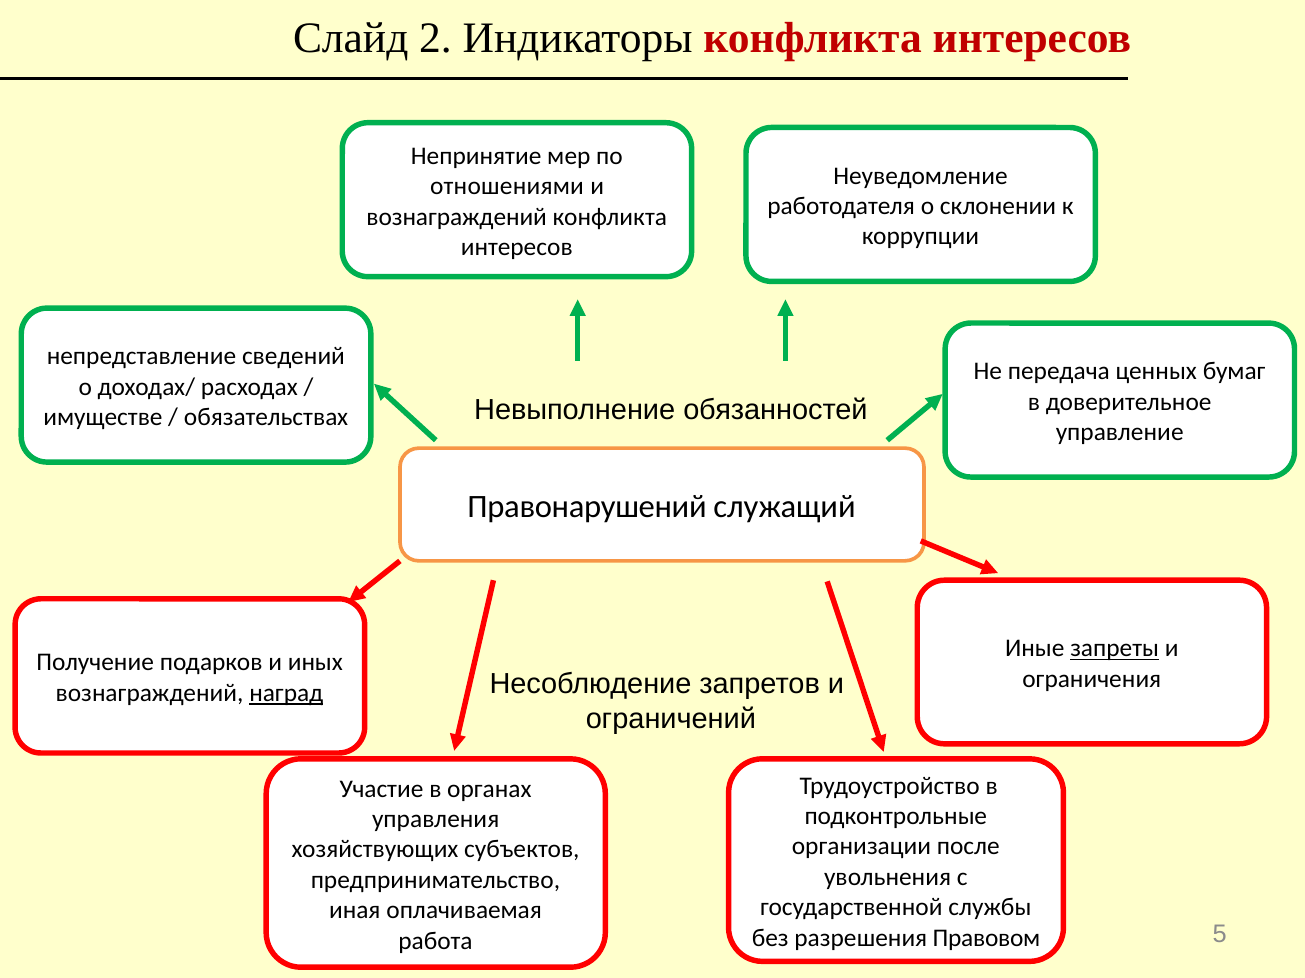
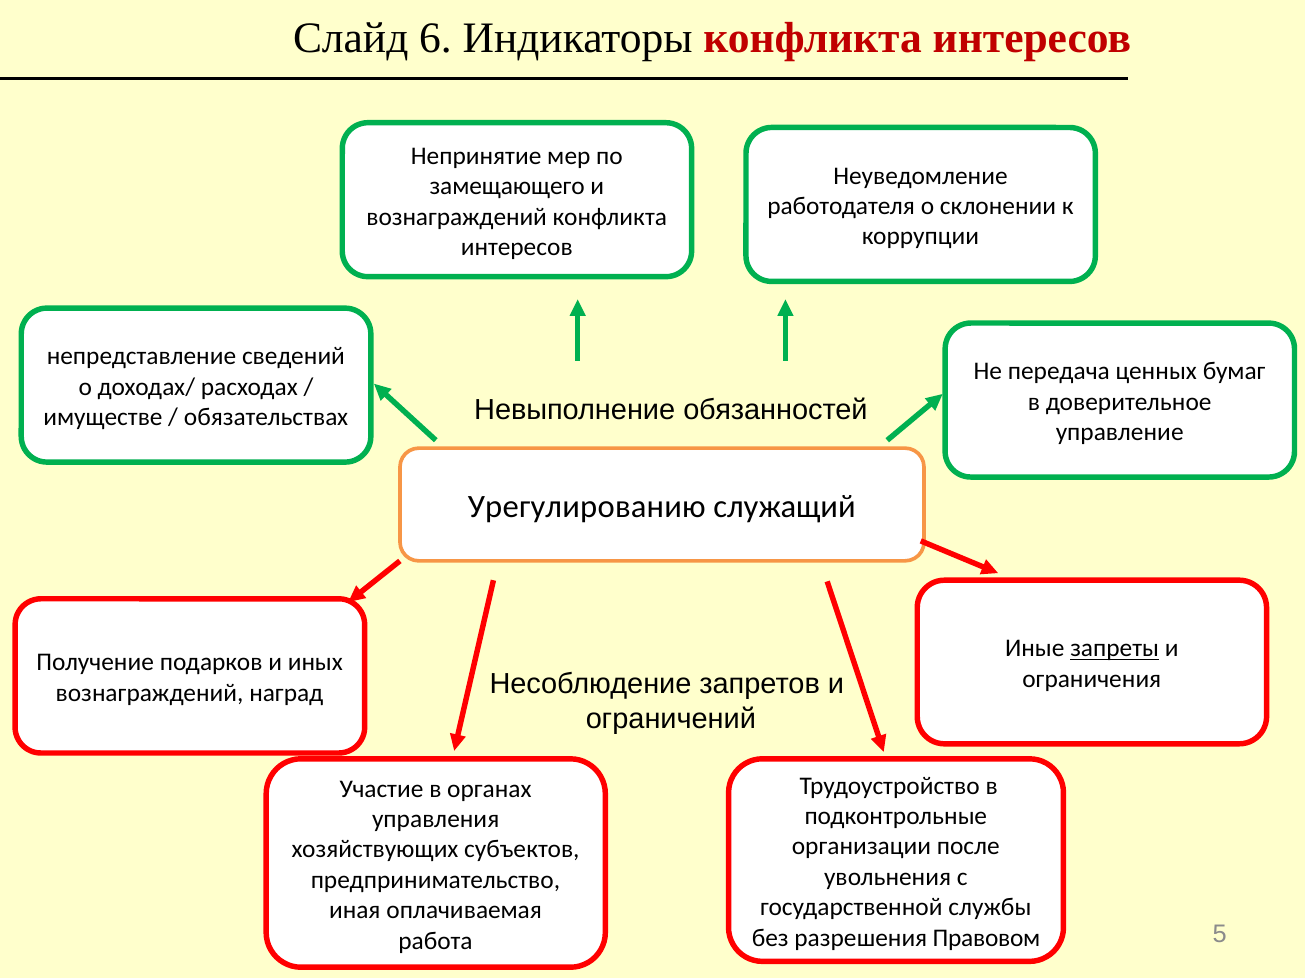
2: 2 -> 6
отношениями: отношениями -> замещающего
Правонарушений: Правонарушений -> Урегулированию
наград underline: present -> none
